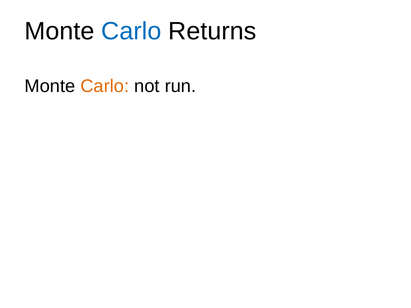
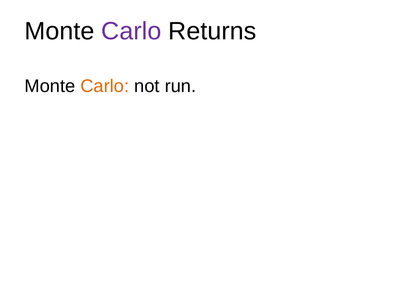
Carlo at (131, 31) colour: blue -> purple
